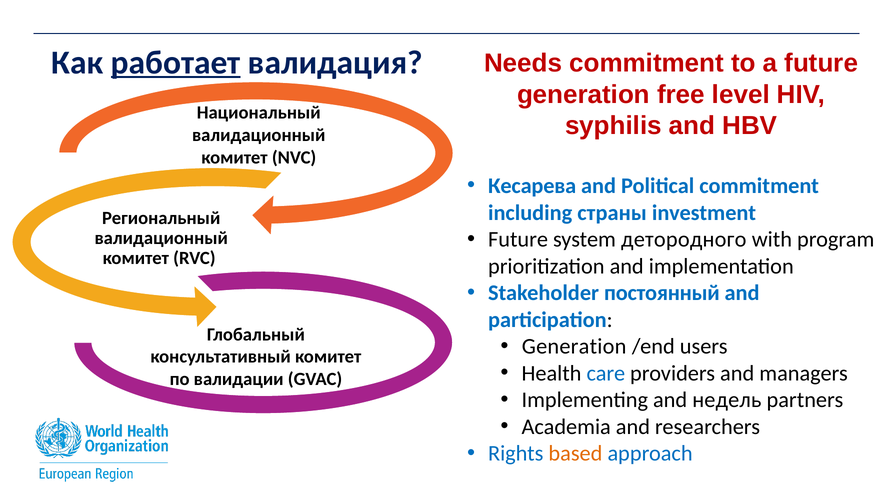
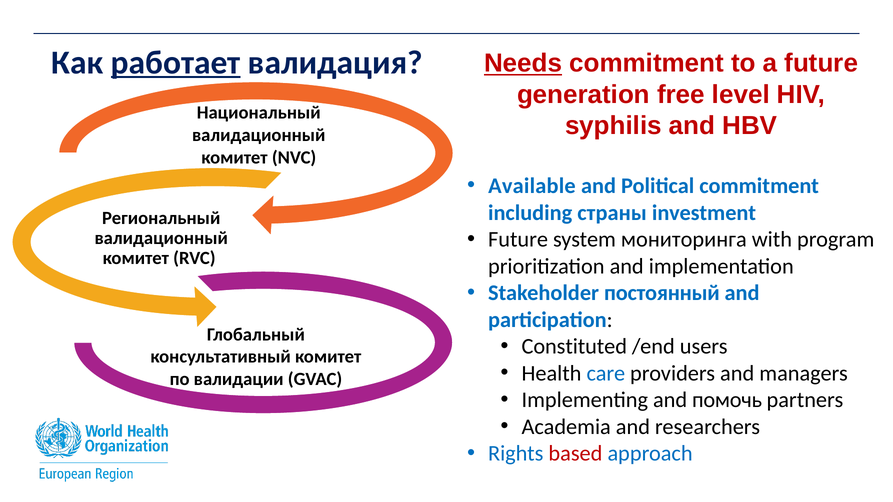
Needs underline: none -> present
Кесарева: Кесарева -> Available
детородного: детородного -> мониторинга
Generation at (574, 347): Generation -> Constituted
недель: недель -> помочь
based colour: orange -> red
